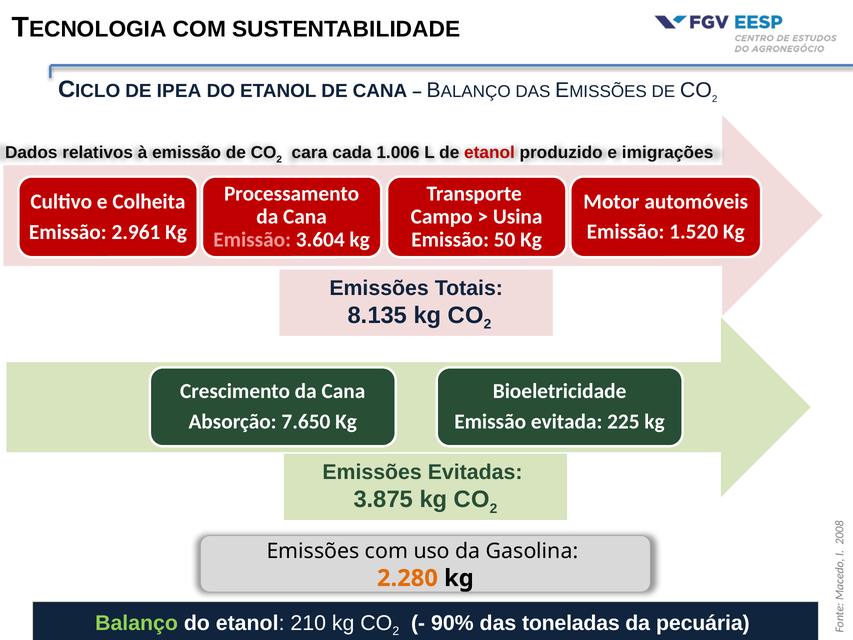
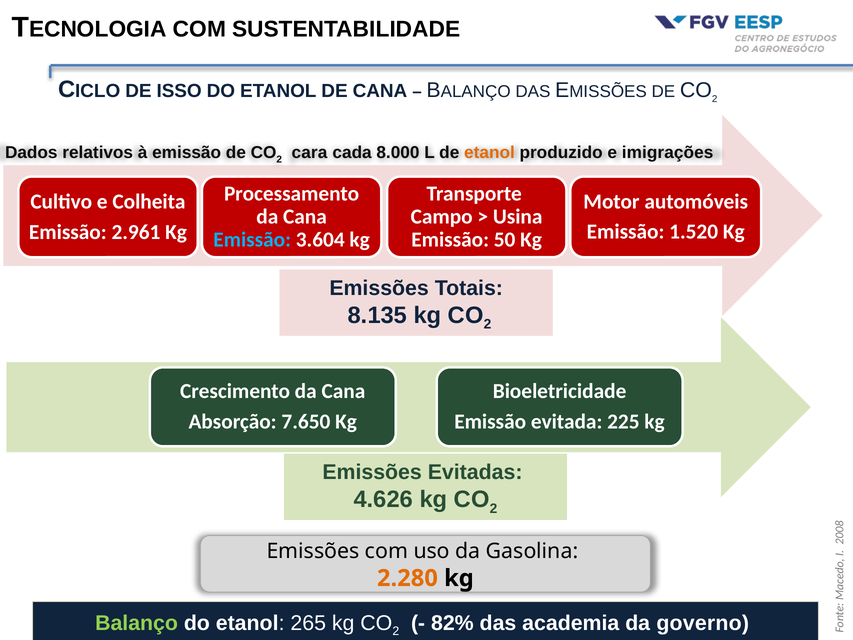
IPEA: IPEA -> ISSO
1.006: 1.006 -> 8.000
etanol at (489, 153) colour: red -> orange
Emissão at (252, 240) colour: pink -> light blue
3.875: 3.875 -> 4.626
210: 210 -> 265
90%: 90% -> 82%
toneladas: toneladas -> academia
pecuária: pecuária -> governo
